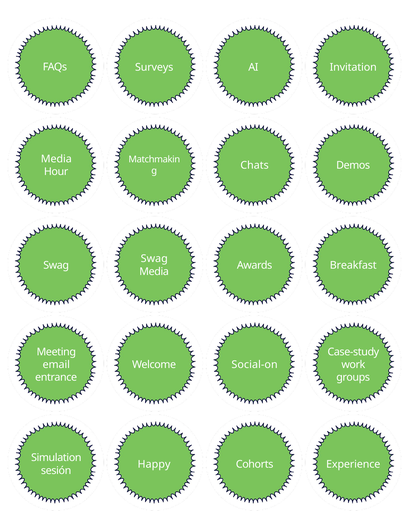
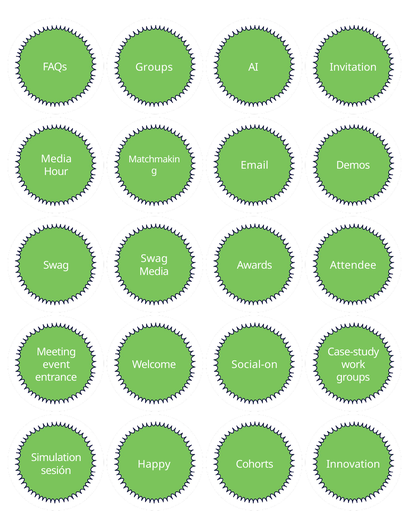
FAQs Surveys: Surveys -> Groups
Chats: Chats -> Email
Breakfast: Breakfast -> Attendee
email: email -> event
Experience: Experience -> Innovation
